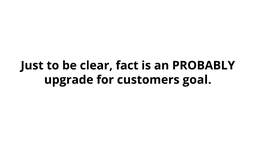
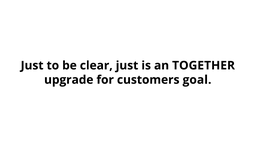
clear fact: fact -> just
PROBABLY: PROBABLY -> TOGETHER
